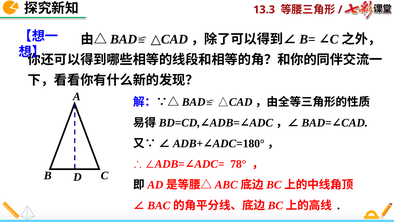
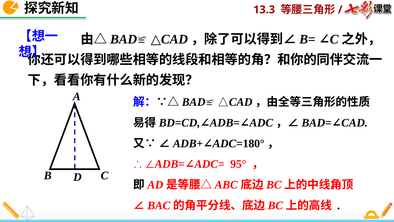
78°: 78° -> 95°
